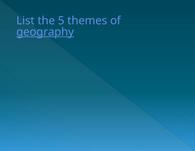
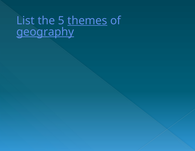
themes underline: none -> present
